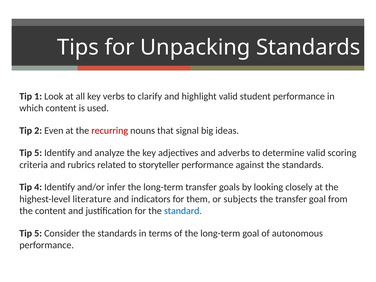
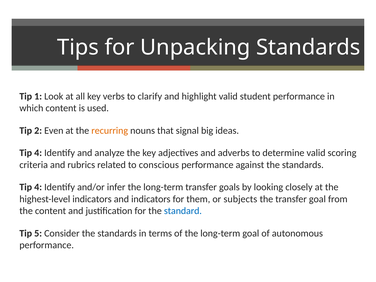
recurring colour: red -> orange
5 at (38, 153): 5 -> 4
storyteller: storyteller -> conscious
highest-level literature: literature -> indicators
